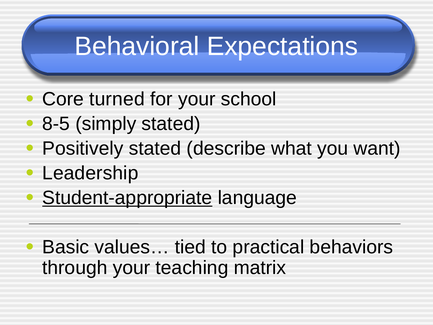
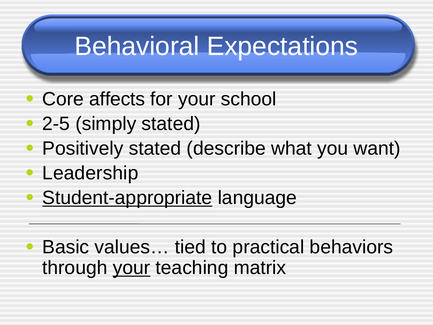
turned: turned -> affects
8-5: 8-5 -> 2-5
your at (132, 268) underline: none -> present
